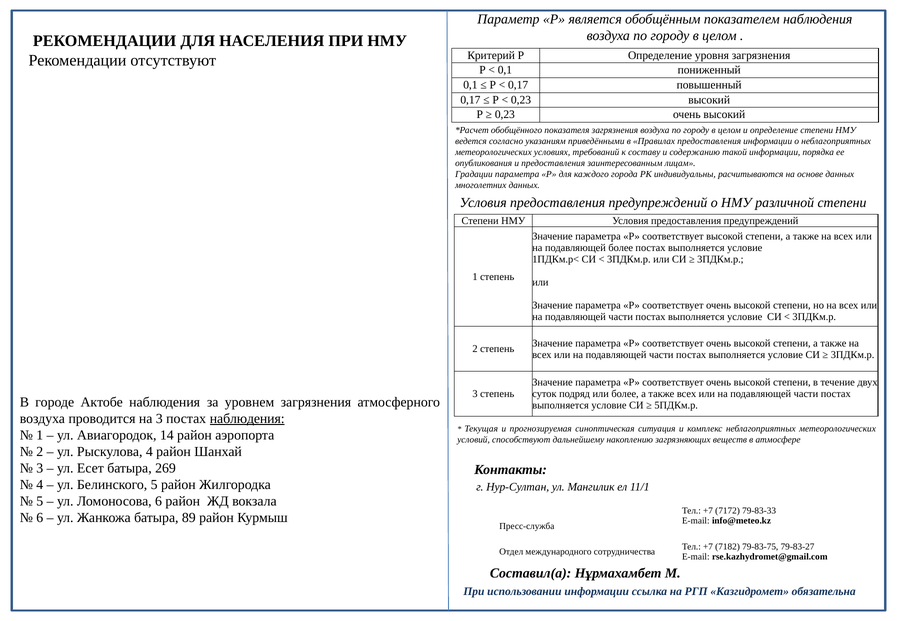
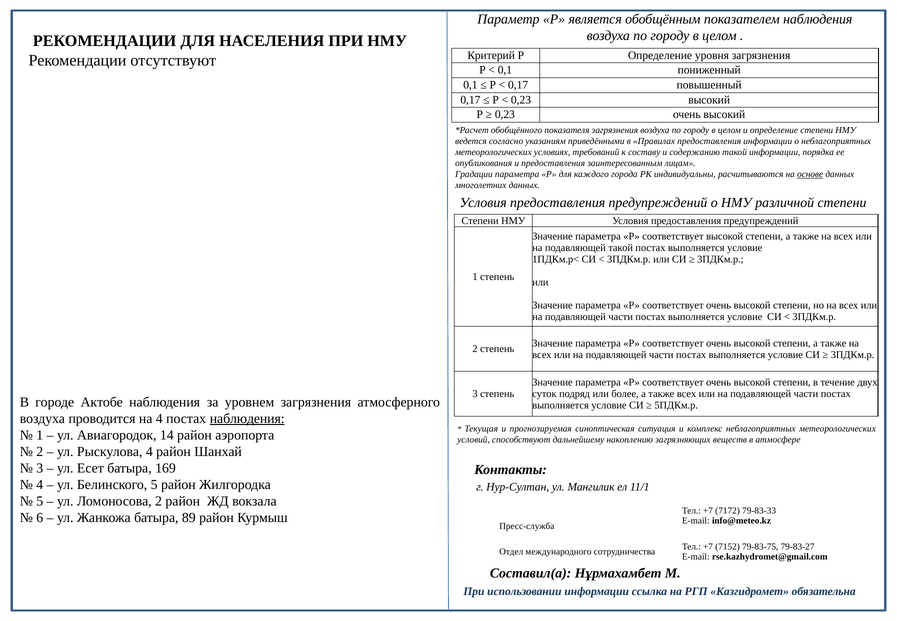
основе underline: none -> present
подавляющей более: более -> такой
на 3: 3 -> 4
269: 269 -> 169
Ломоносова 6: 6 -> 2
7182: 7182 -> 7152
